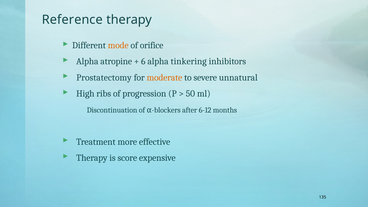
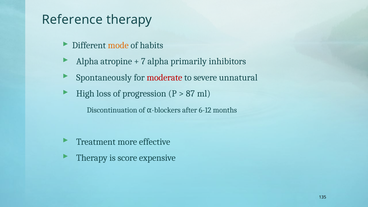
orifice: orifice -> habits
6: 6 -> 7
tinkering: tinkering -> primarily
Prostatectomy: Prostatectomy -> Spontaneously
moderate colour: orange -> red
ribs: ribs -> loss
50: 50 -> 87
